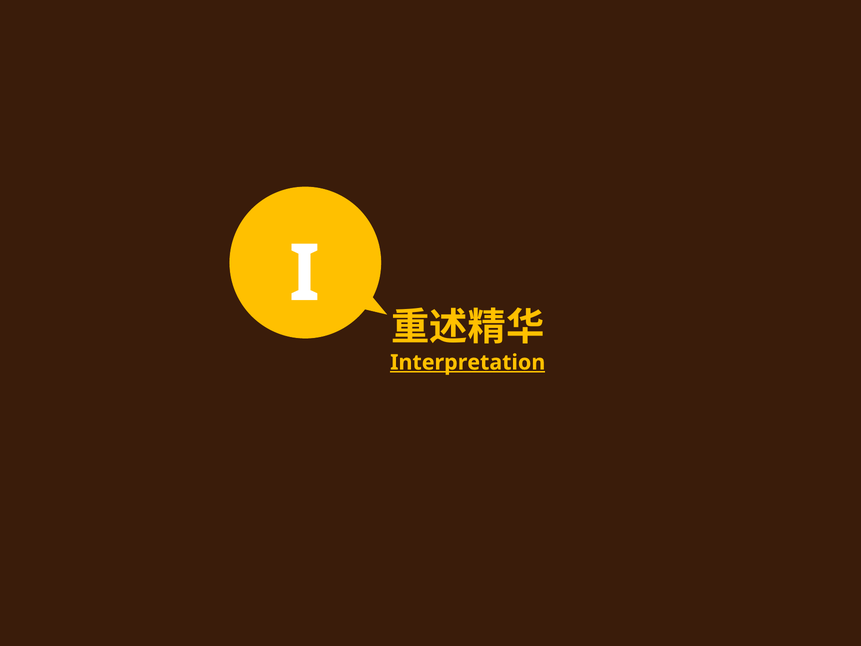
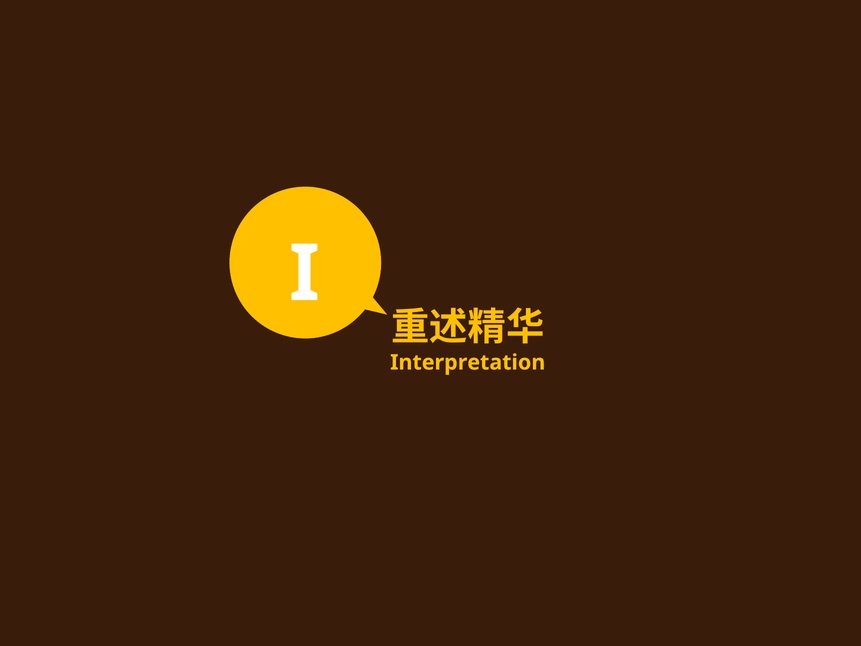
Interpretation underline: present -> none
